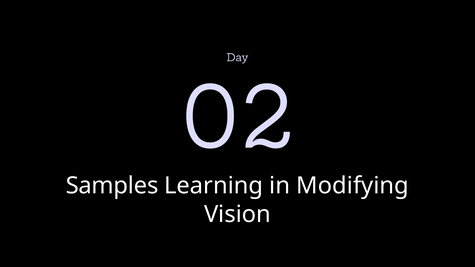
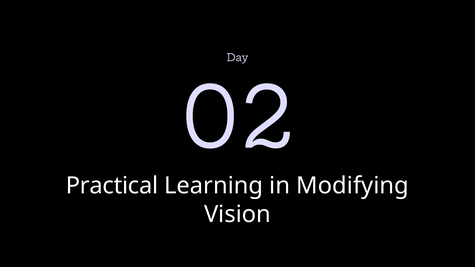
Samples: Samples -> Practical
